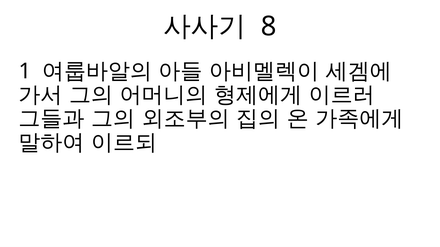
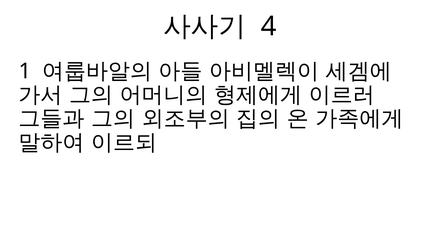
8: 8 -> 4
